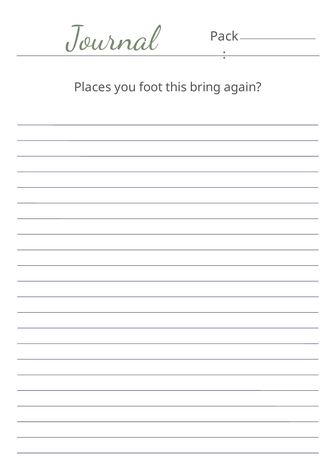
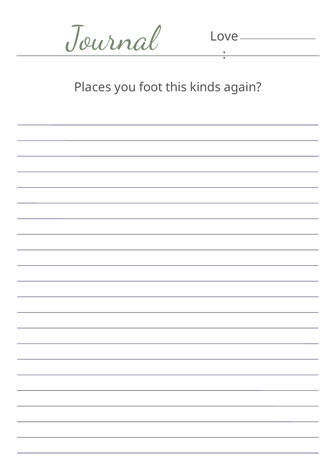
Pack: Pack -> Love
bring: bring -> kinds
